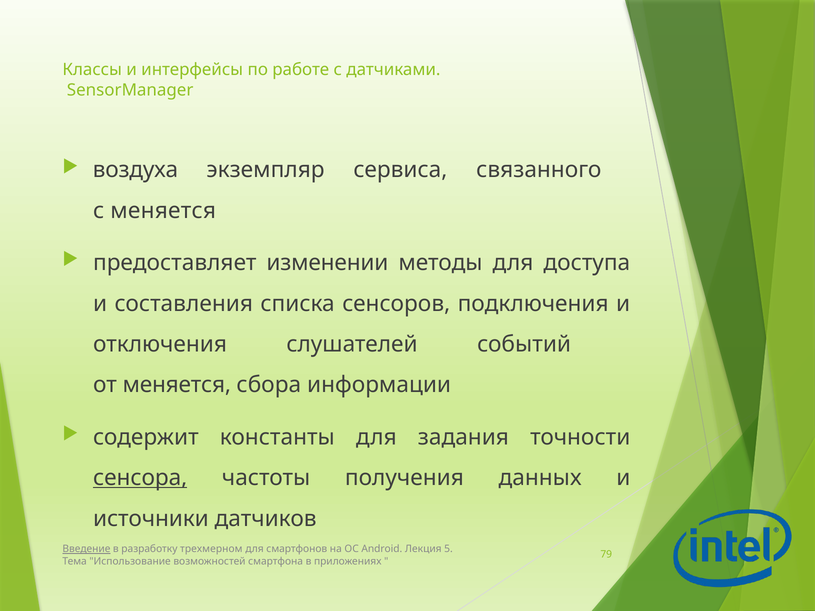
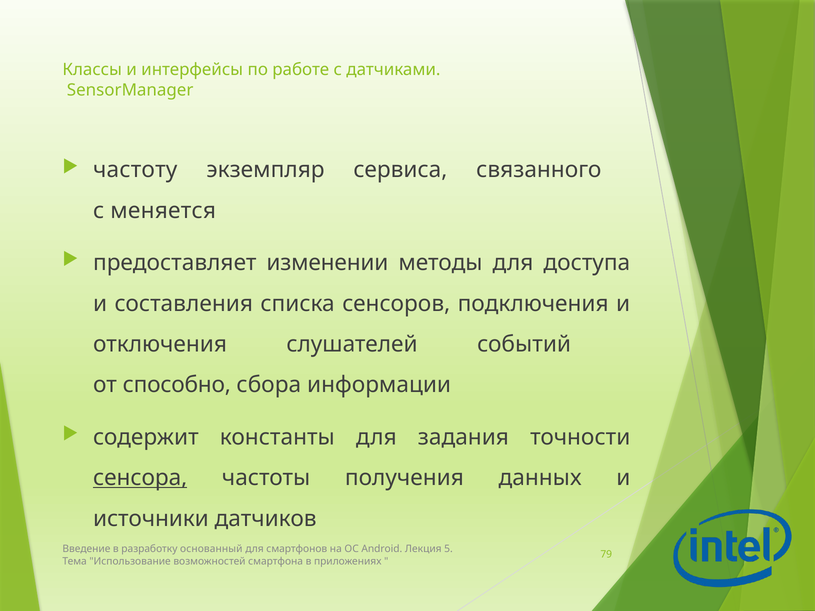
воздуха: воздуха -> частоту
от меняется: меняется -> способно
Введение underline: present -> none
трехмерном: трехмерном -> основанный
